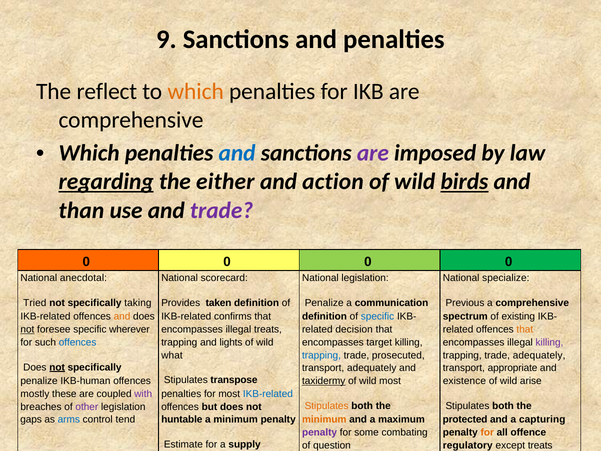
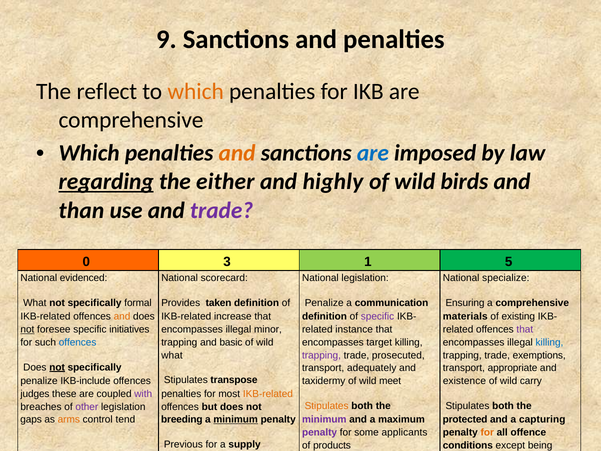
and at (237, 153) colour: blue -> orange
are at (373, 153) colour: purple -> blue
and action: action -> highly
birds at (464, 182) underline: present -> none
0 at (227, 262): 0 -> 3
0 at (368, 262): 0 -> 1
0 at (509, 262): 0 -> 5
anecdotal: anecdotal -> evidenced
Tried at (35, 303): Tried -> What
taking: taking -> formal
Previous: Previous -> Ensuring
confirms: confirms -> increase
specific at (378, 316) colour: blue -> purple
spectrum at (465, 316): spectrum -> materials
wherever: wherever -> initiatives
illegal treats: treats -> minor
decision: decision -> instance
that at (525, 329) colour: orange -> purple
lights: lights -> basic
killing at (549, 342) colour: purple -> blue
trapping at (321, 355) colour: blue -> purple
trade adequately: adequately -> exemptions
IKB-human: IKB-human -> IKB-include
taxidermy underline: present -> none
wild most: most -> meet
arise: arise -> carry
mostly: mostly -> judges
IKB-related at (268, 394) colour: blue -> orange
arms colour: blue -> orange
huntable: huntable -> breeding
minimum at (236, 419) underline: none -> present
minimum at (324, 419) colour: orange -> purple
combating: combating -> applicants
Estimate: Estimate -> Previous
question: question -> products
regulatory: regulatory -> conditions
except treats: treats -> being
